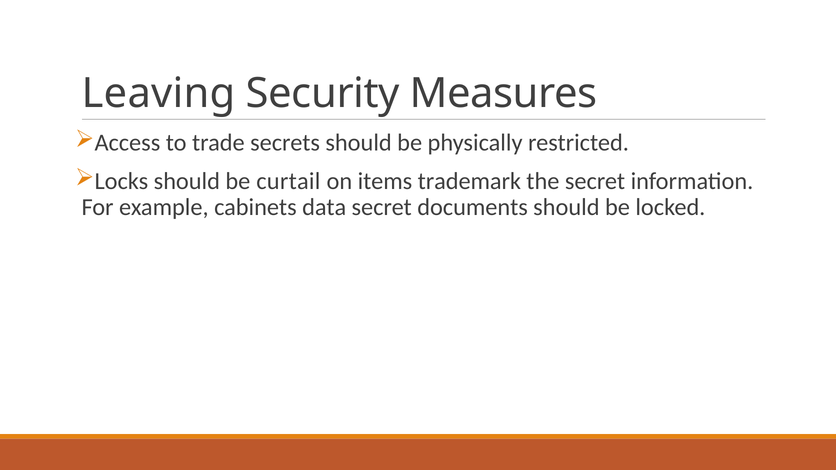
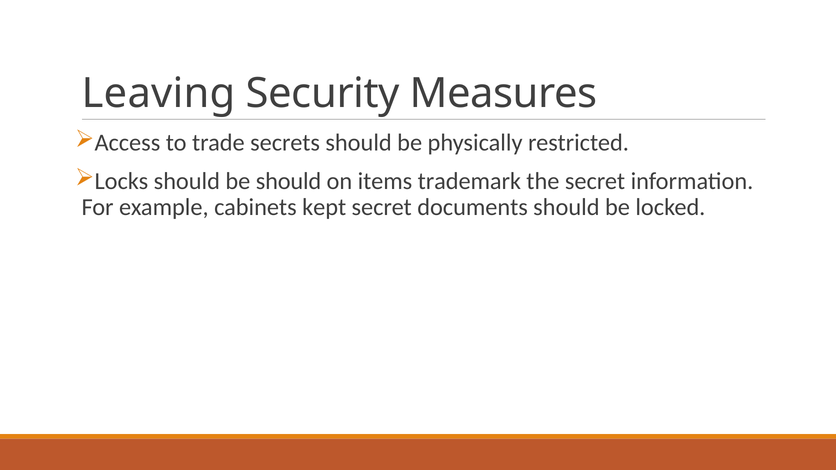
be curtail: curtail -> should
data: data -> kept
